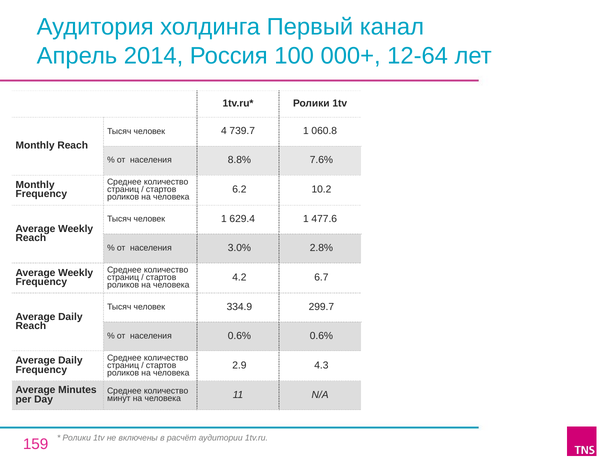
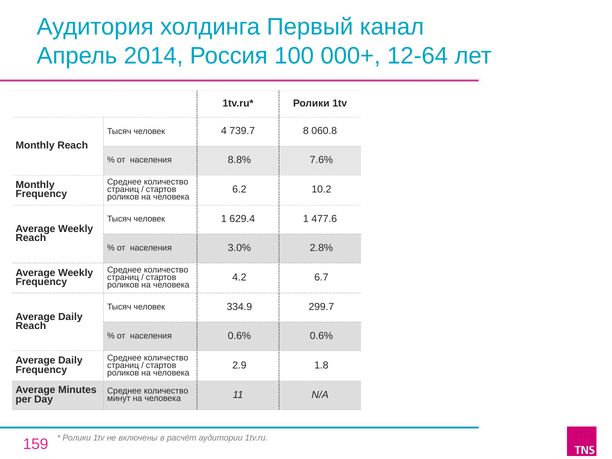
739.7 1: 1 -> 8
4.3: 4.3 -> 1.8
